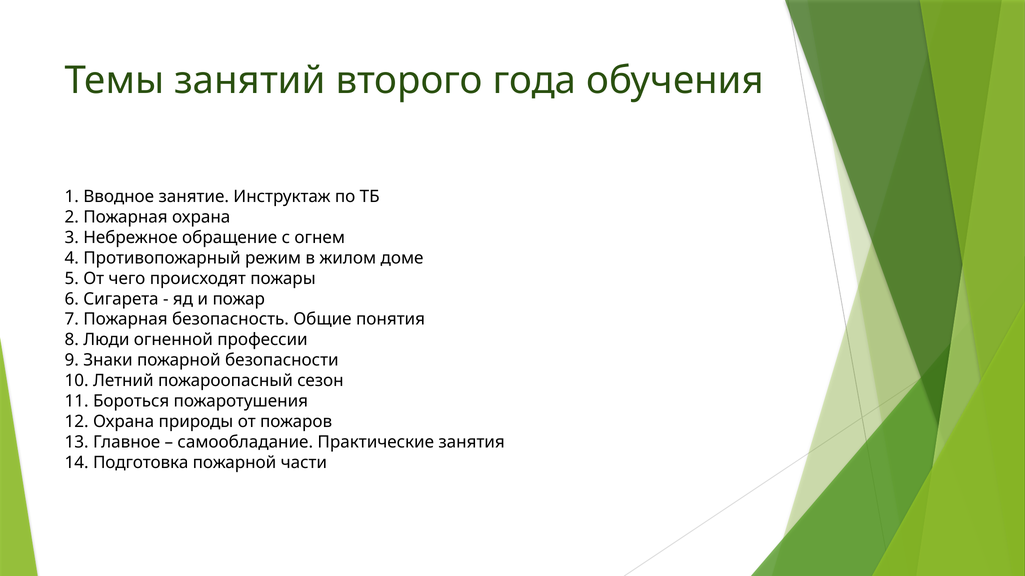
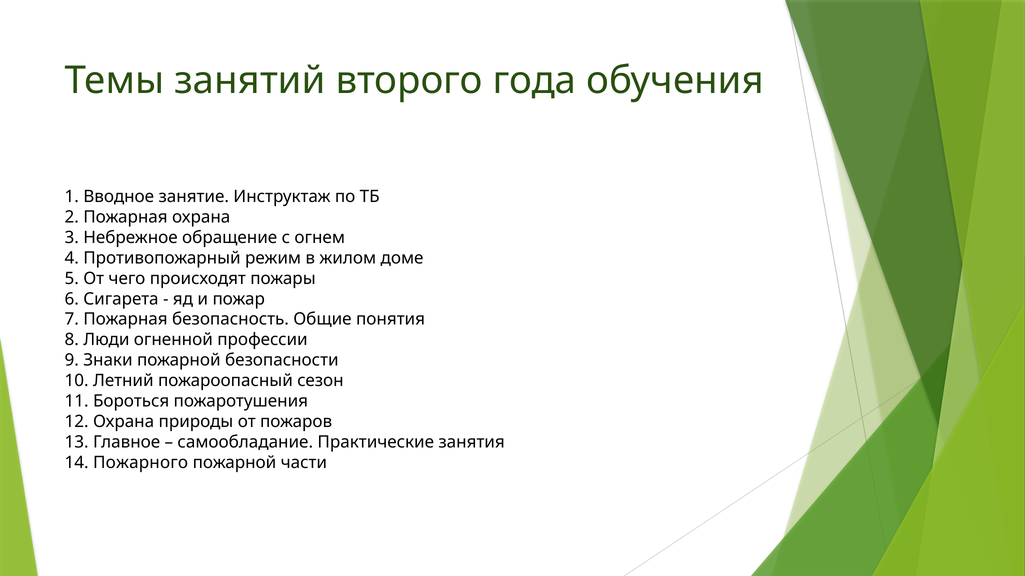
Подготовка: Подготовка -> Пожарного
